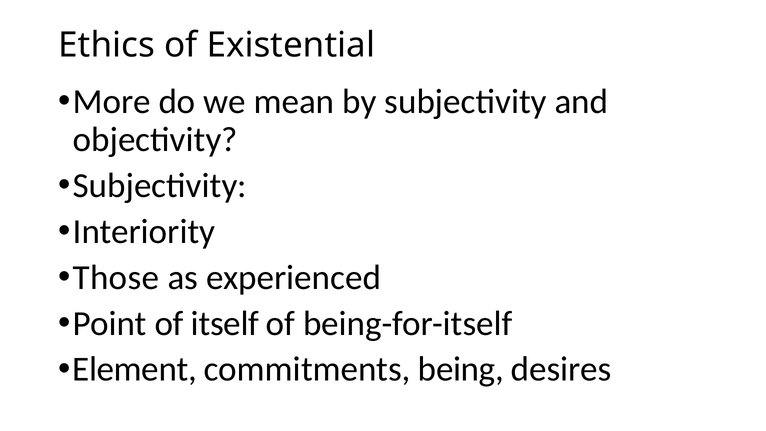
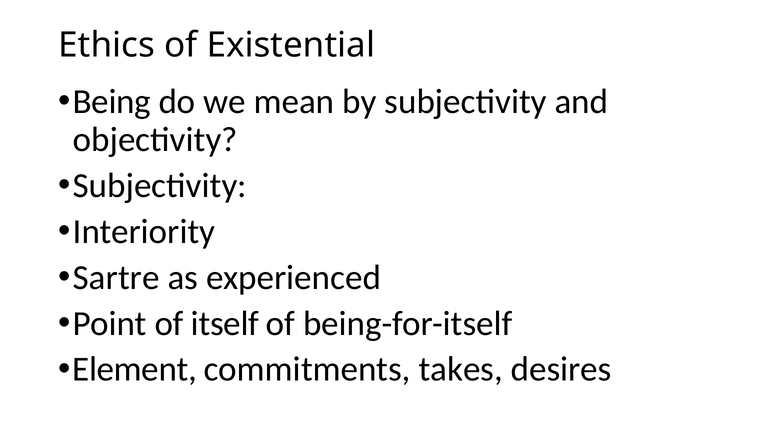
More: More -> Being
Those: Those -> Sartre
being: being -> takes
